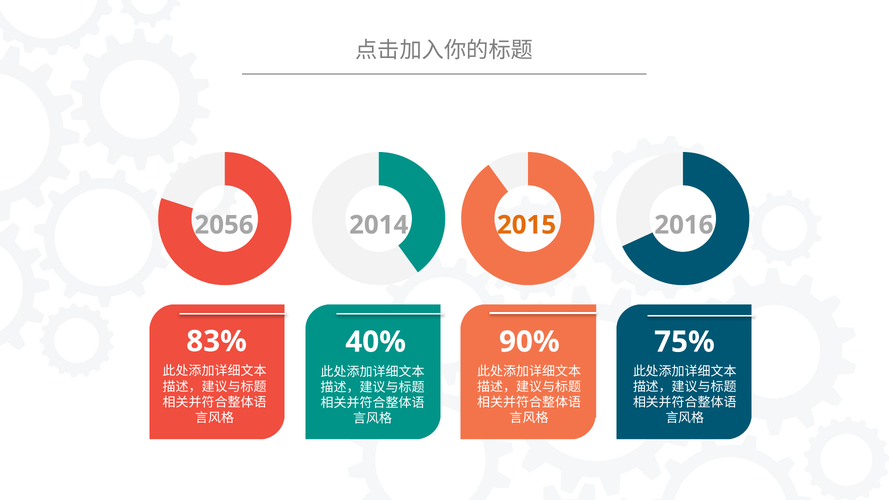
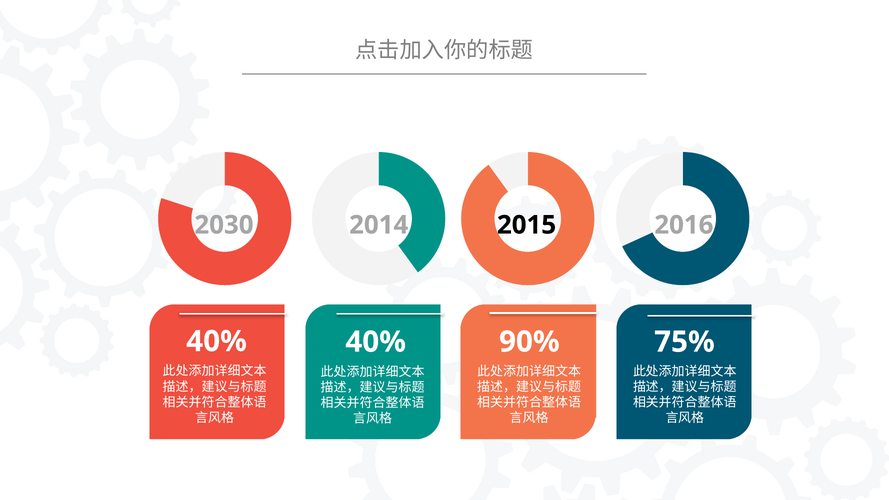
2056: 2056 -> 2030
2015 colour: orange -> black
83% at (217, 342): 83% -> 40%
